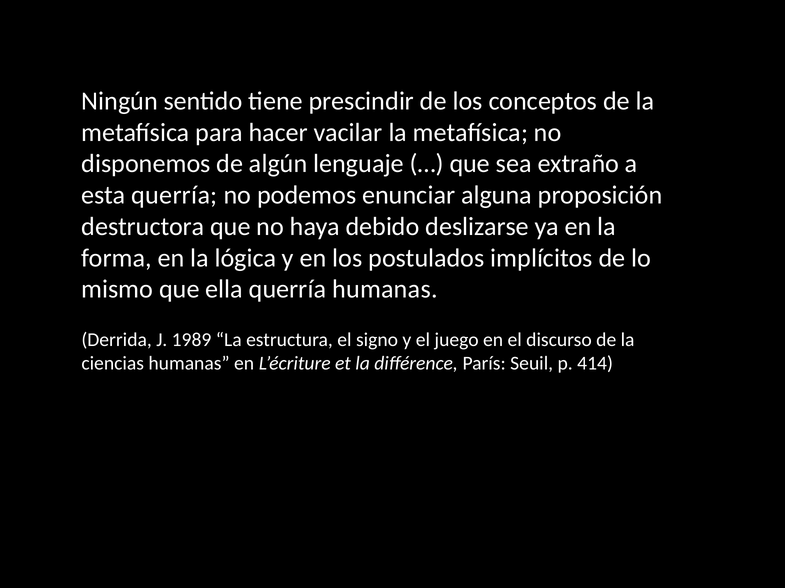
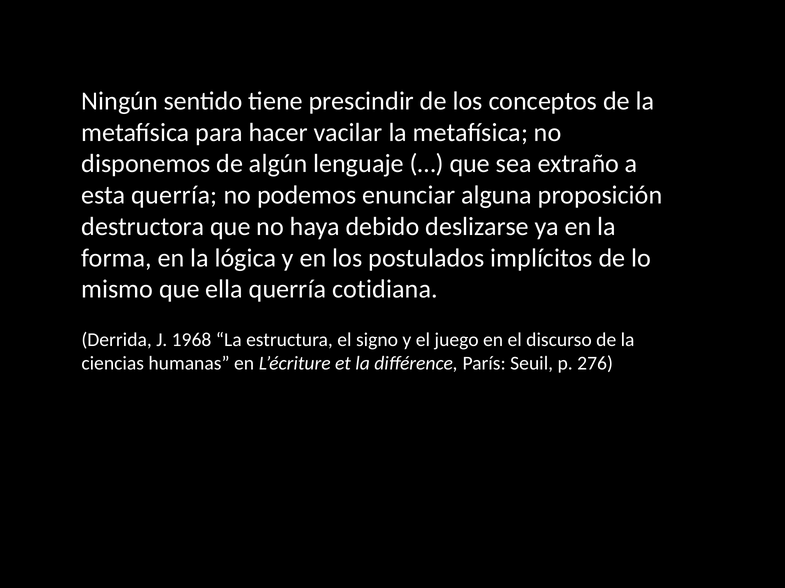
querría humanas: humanas -> cotidiana
1989: 1989 -> 1968
414: 414 -> 276
